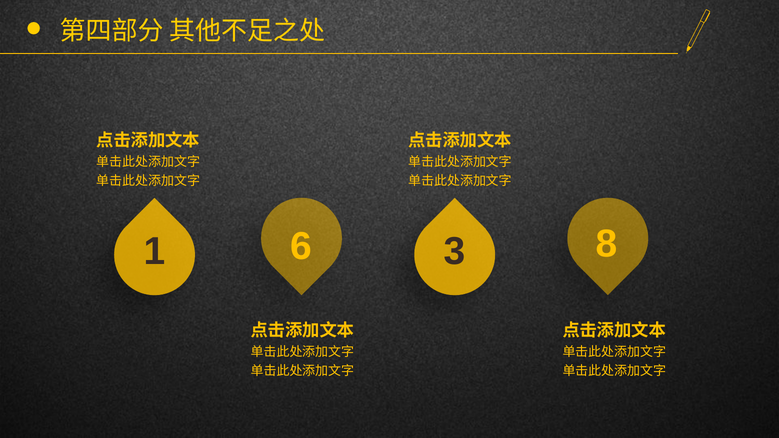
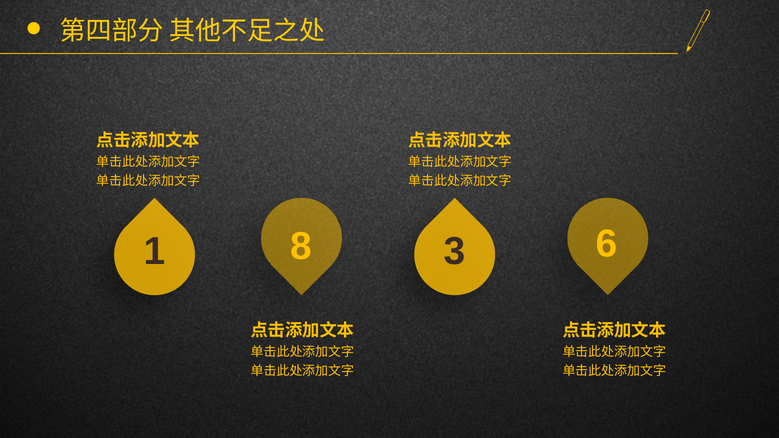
6: 6 -> 8
8: 8 -> 6
